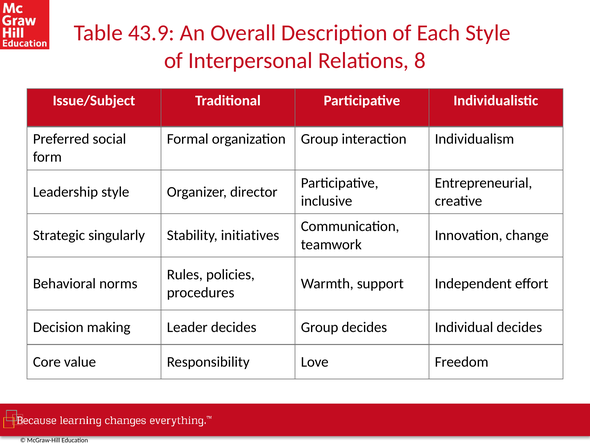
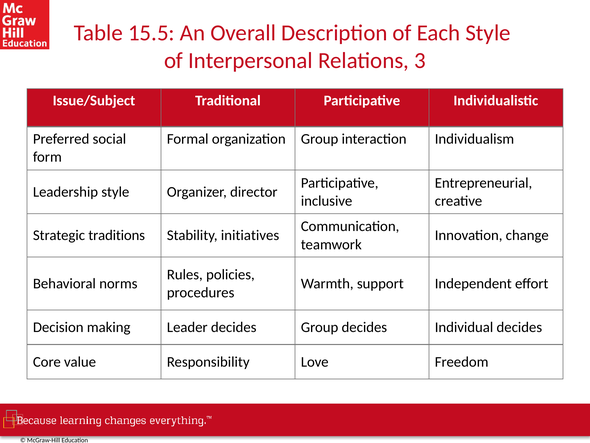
43.9: 43.9 -> 15.5
8: 8 -> 3
singularly: singularly -> traditions
